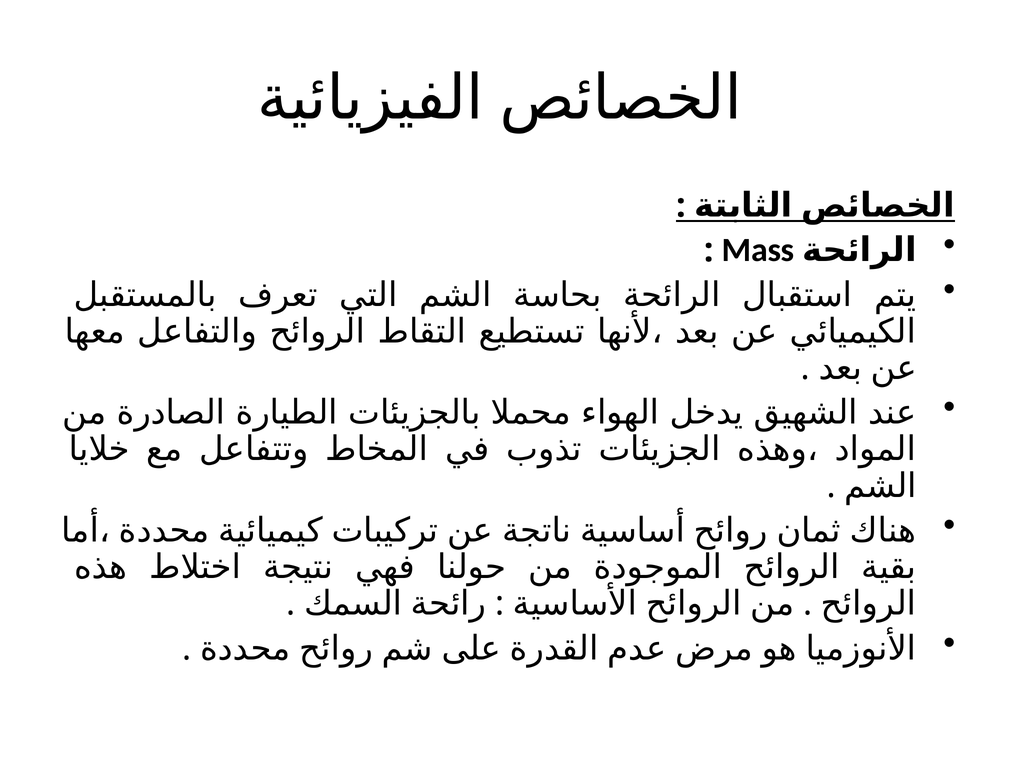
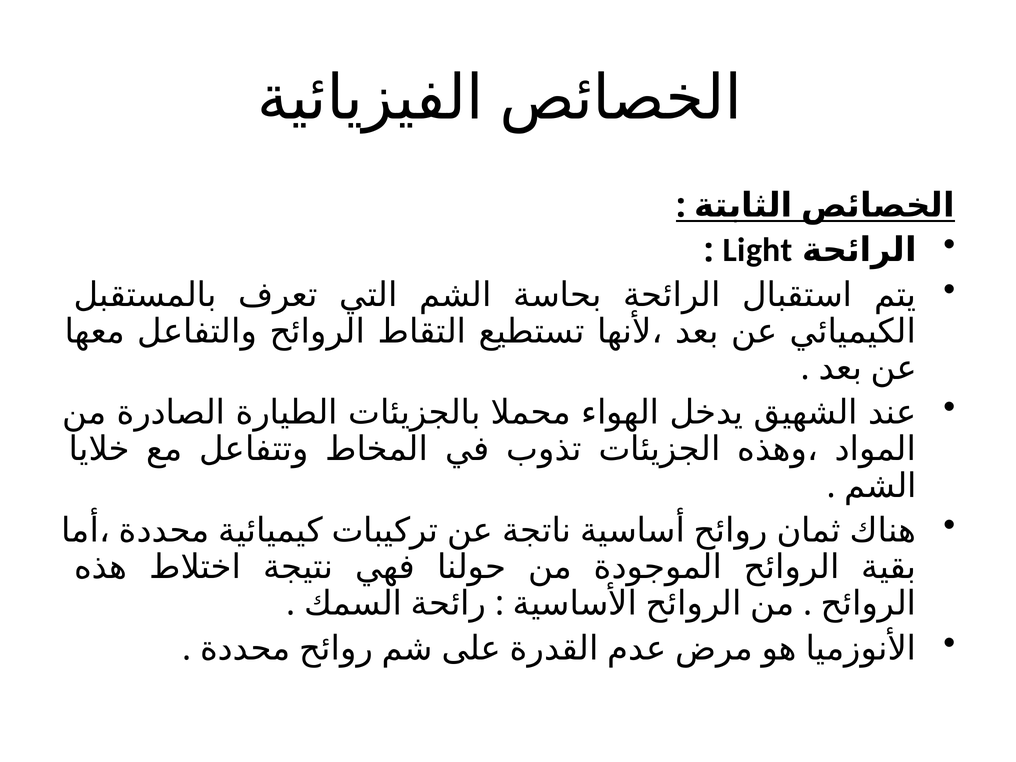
Mass: Mass -> Light
